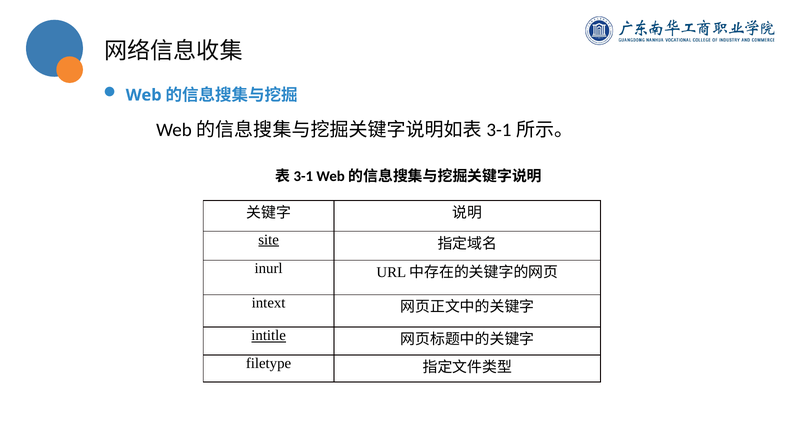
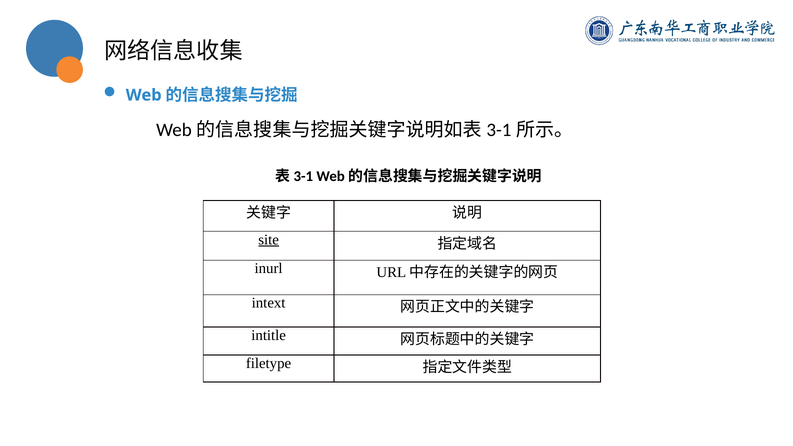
intitle underline: present -> none
